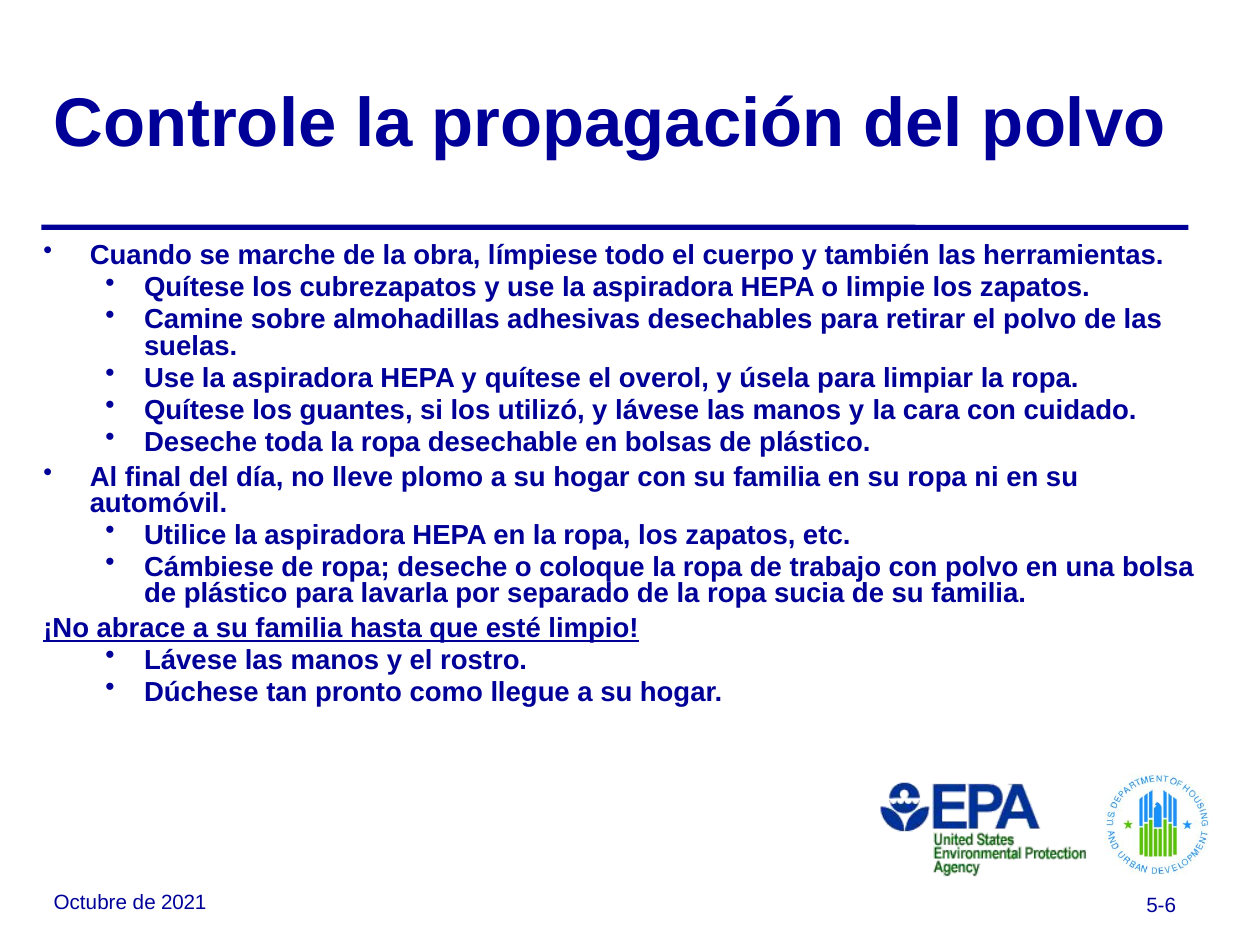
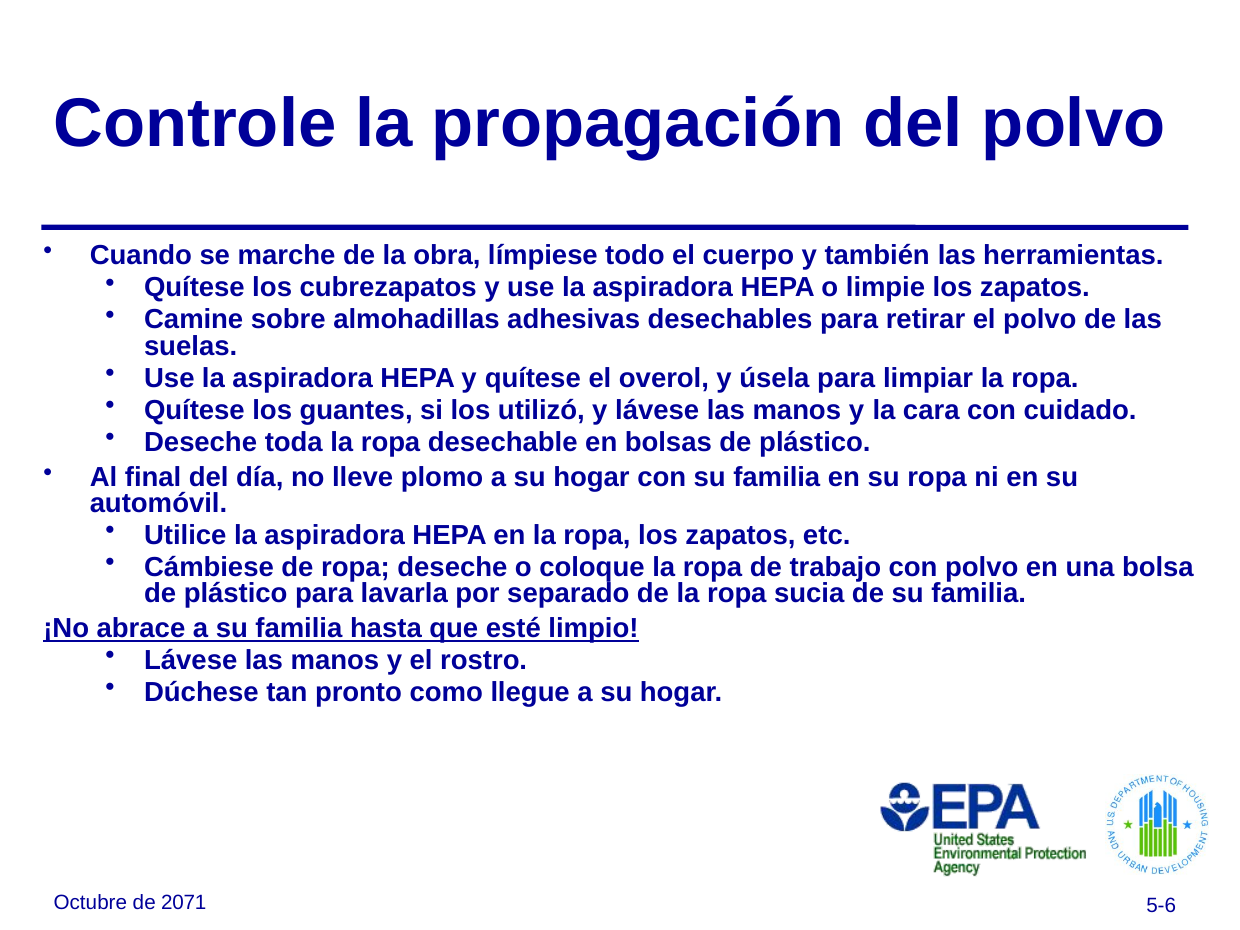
2021: 2021 -> 2071
